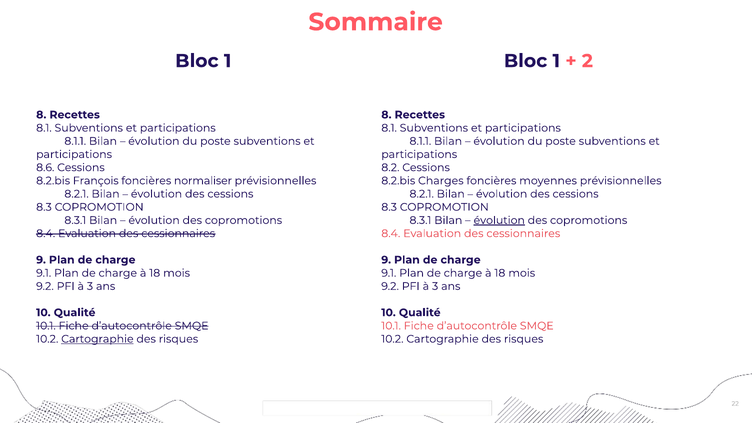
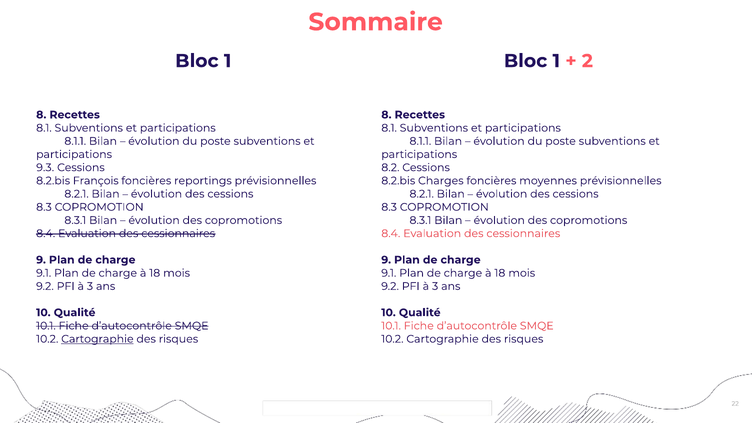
8.6: 8.6 -> 9.3
normaliser: normaliser -> reportings
évolution at (499, 220) underline: present -> none
